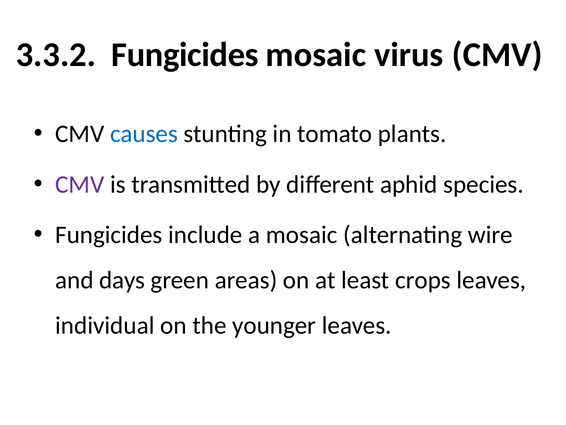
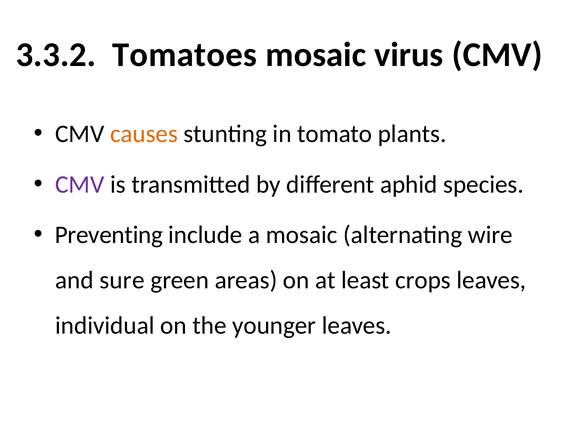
3.3.2 Fungicides: Fungicides -> Tomatoes
causes colour: blue -> orange
Fungicides at (109, 234): Fungicides -> Preventing
days: days -> sure
